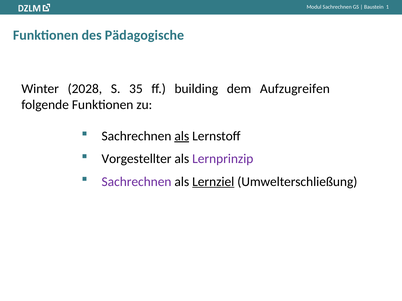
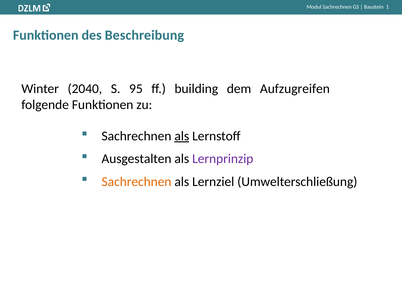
Pädagogische: Pädagogische -> Beschreibung
2028: 2028 -> 2040
35: 35 -> 95
Vorgestellter: Vorgestellter -> Ausgestalten
Sachrechnen at (137, 182) colour: purple -> orange
Lernziel underline: present -> none
